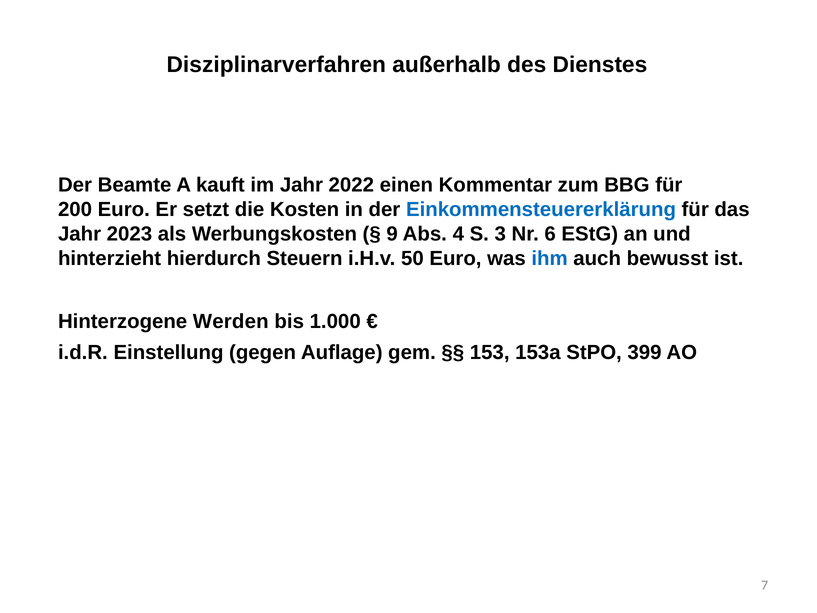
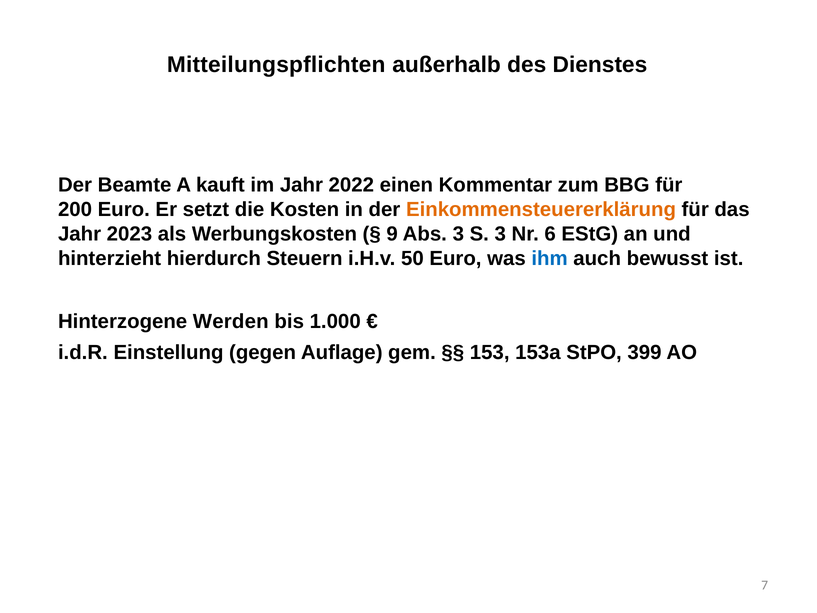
Disziplinarverfahren: Disziplinarverfahren -> Mitteilungspflichten
Einkommensteuererklärung colour: blue -> orange
Abs 4: 4 -> 3
